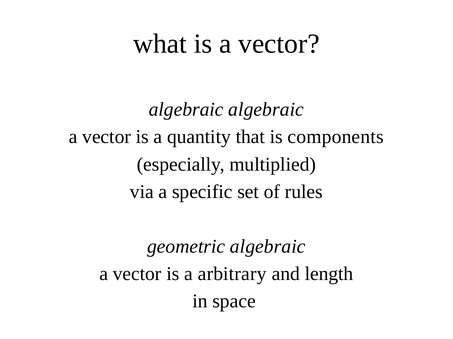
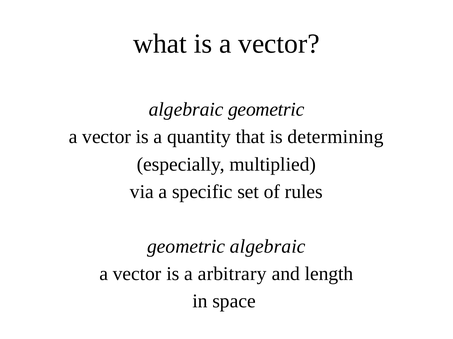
algebraic algebraic: algebraic -> geometric
components: components -> determining
